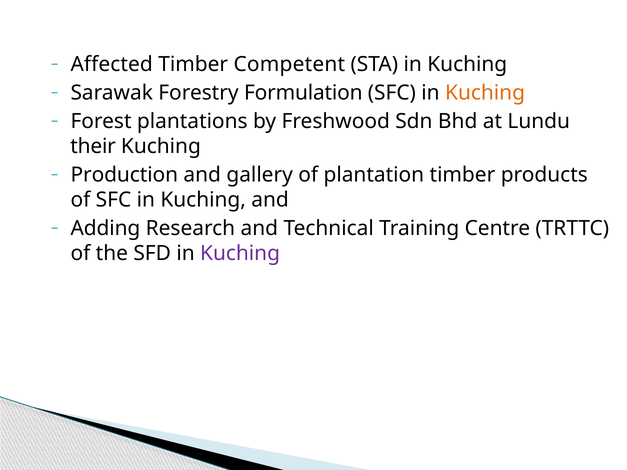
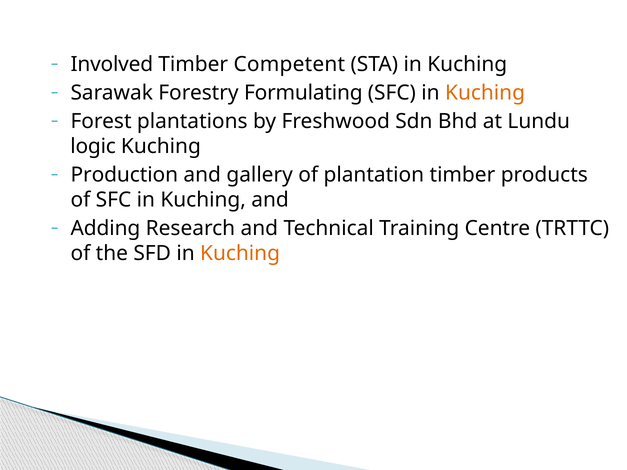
Affected: Affected -> Involved
Formulation: Formulation -> Formulating
their: their -> logic
Kuching at (240, 254) colour: purple -> orange
